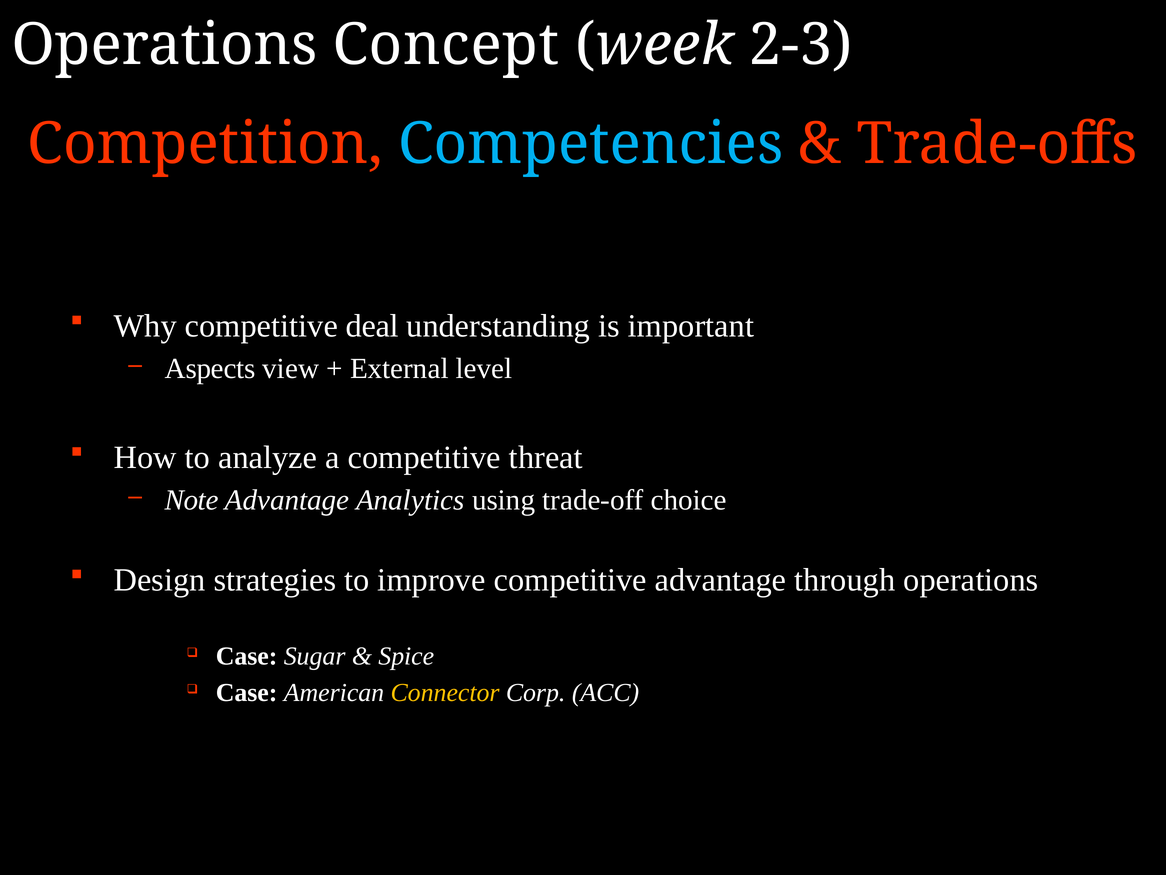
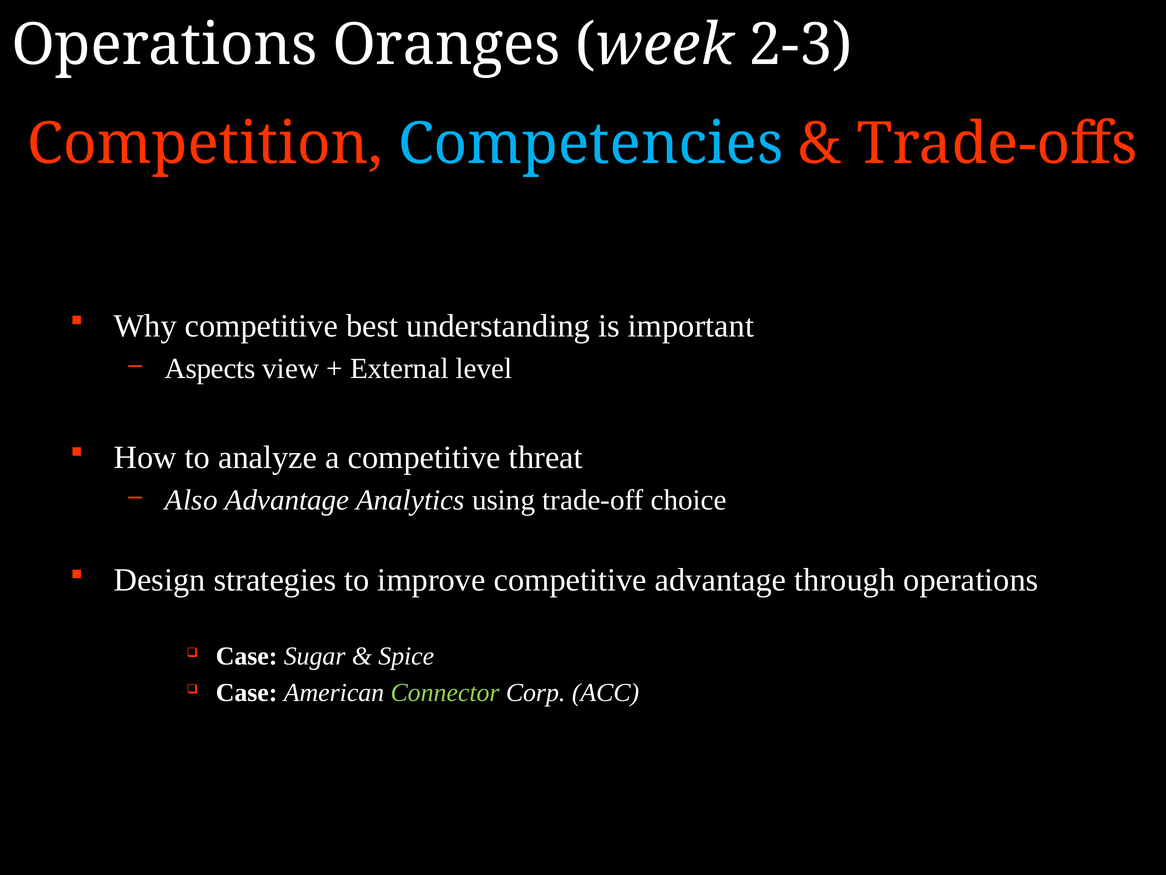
Concept: Concept -> Oranges
deal: deal -> best
Note: Note -> Also
Connector colour: yellow -> light green
